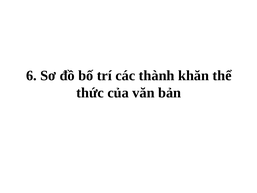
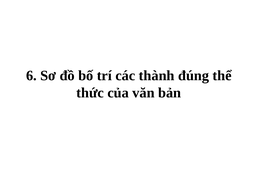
khăn: khăn -> đúng
